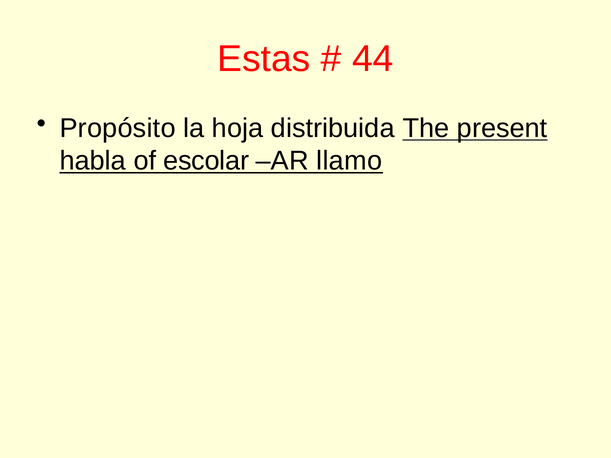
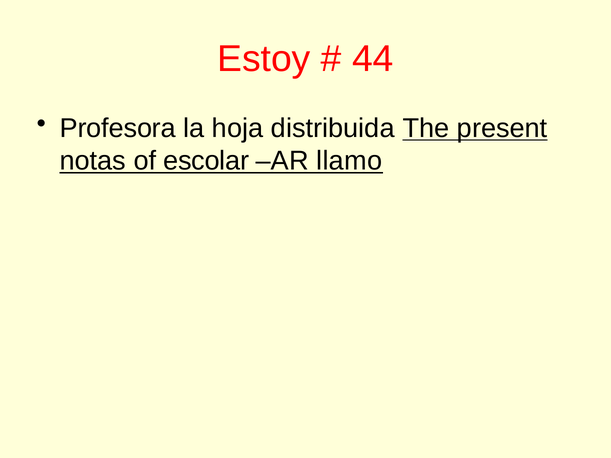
Estas: Estas -> Estoy
Propósito: Propósito -> Profesora
habla: habla -> notas
